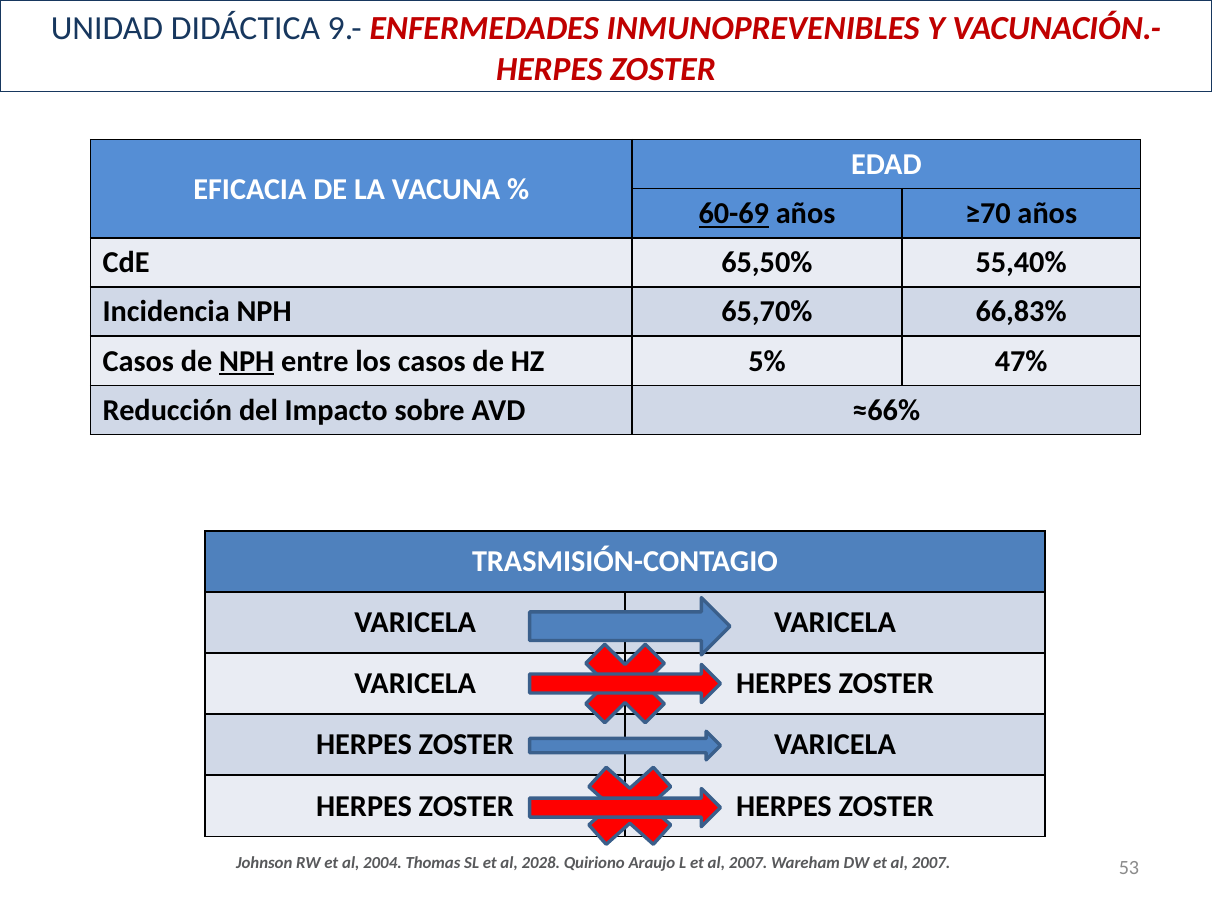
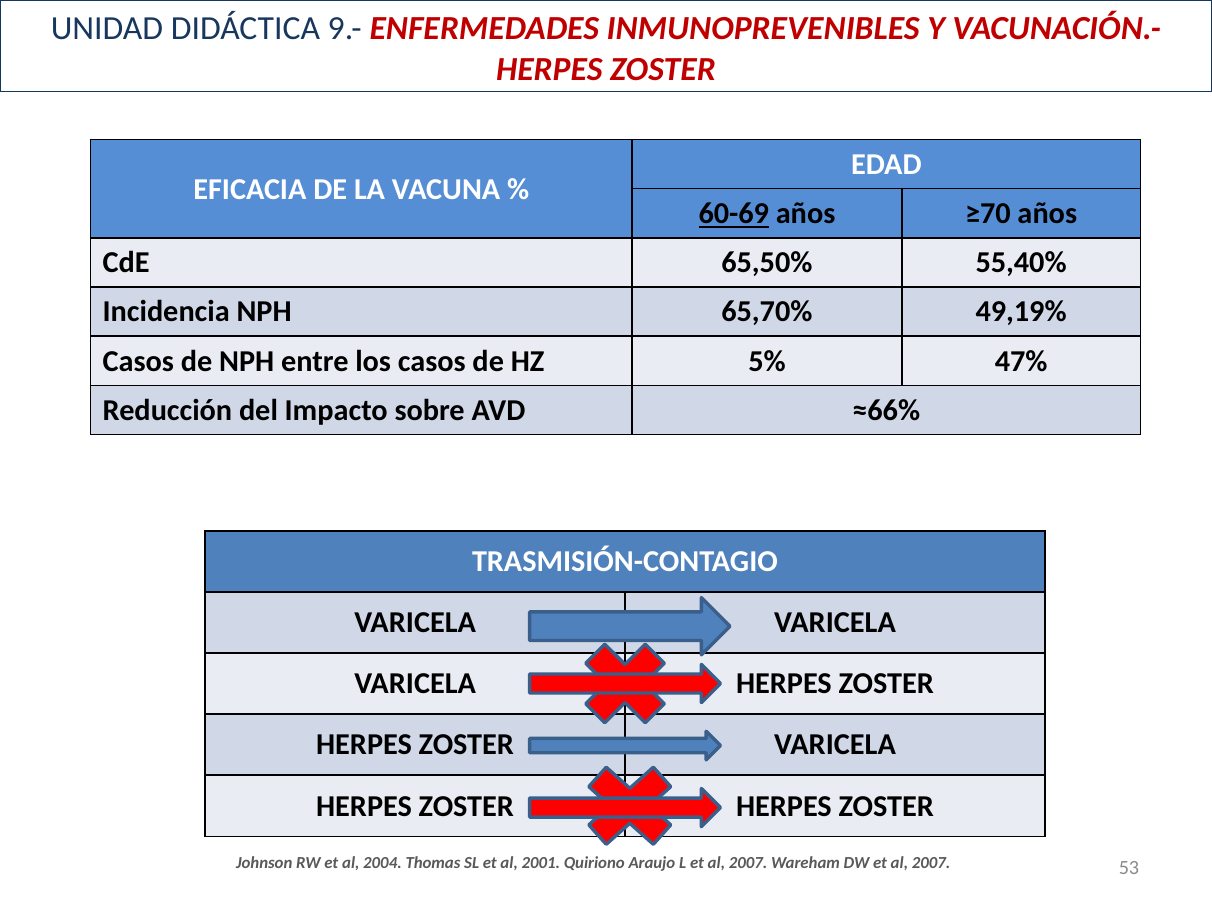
66,83%: 66,83% -> 49,19%
NPH at (247, 361) underline: present -> none
2028: 2028 -> 2001
